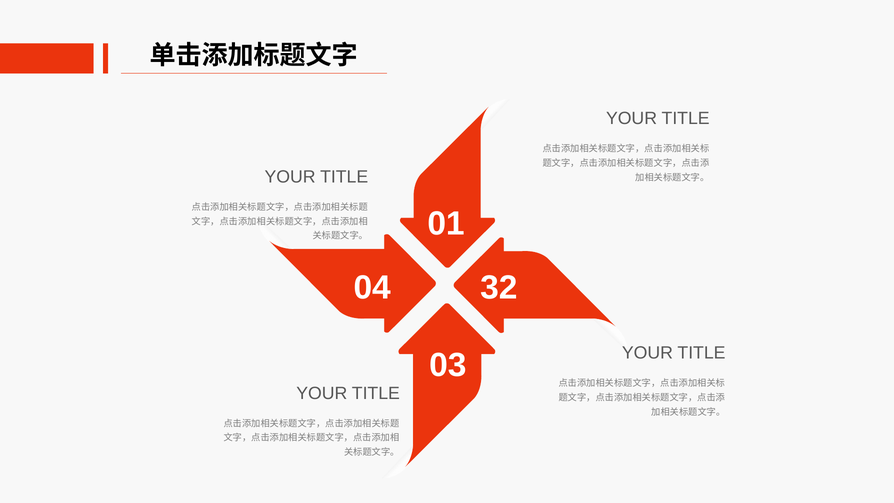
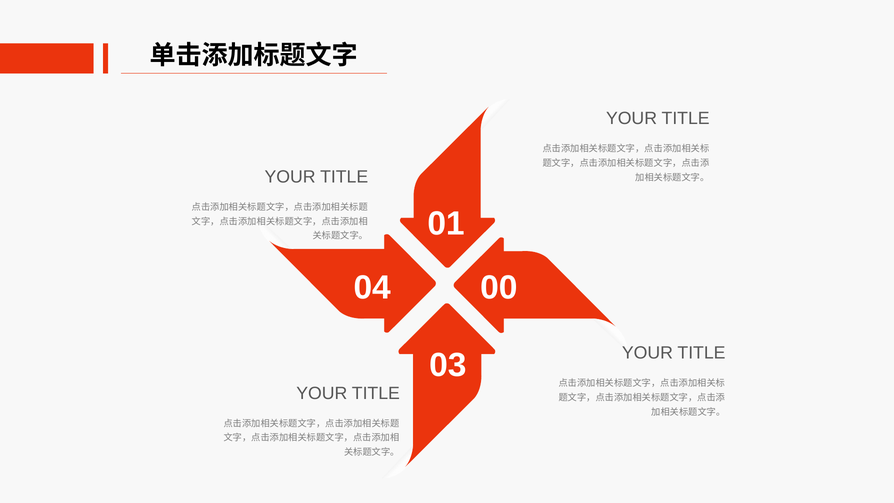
32: 32 -> 00
